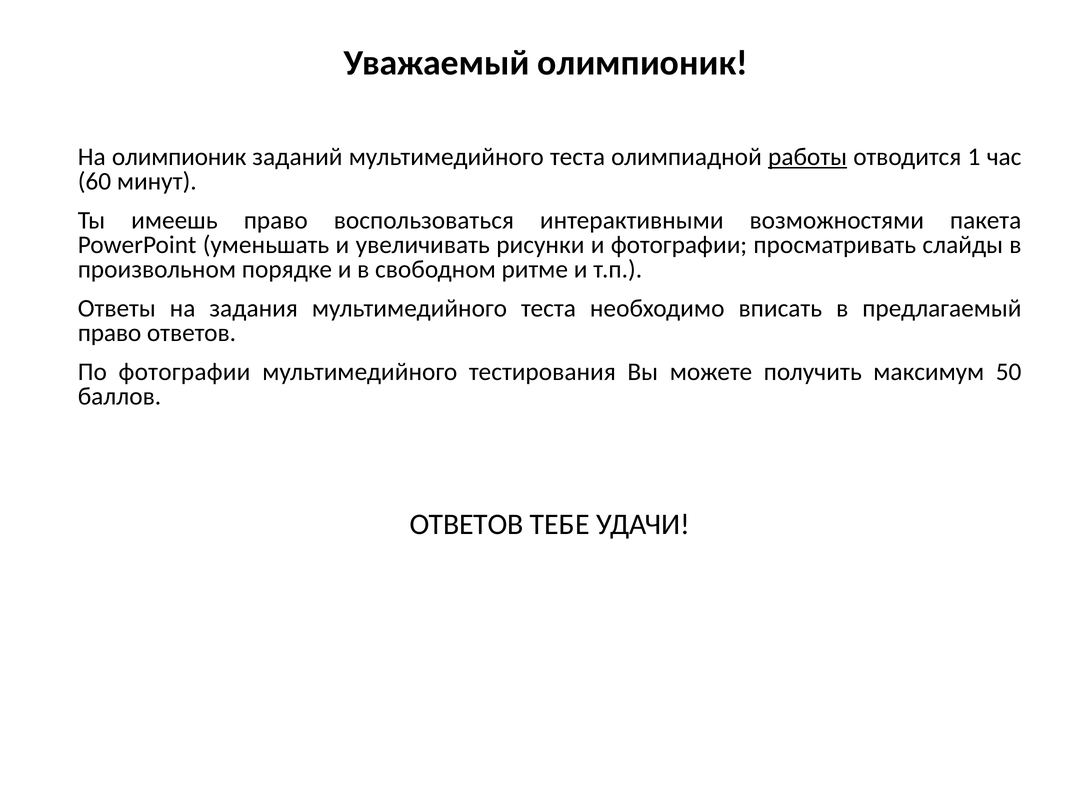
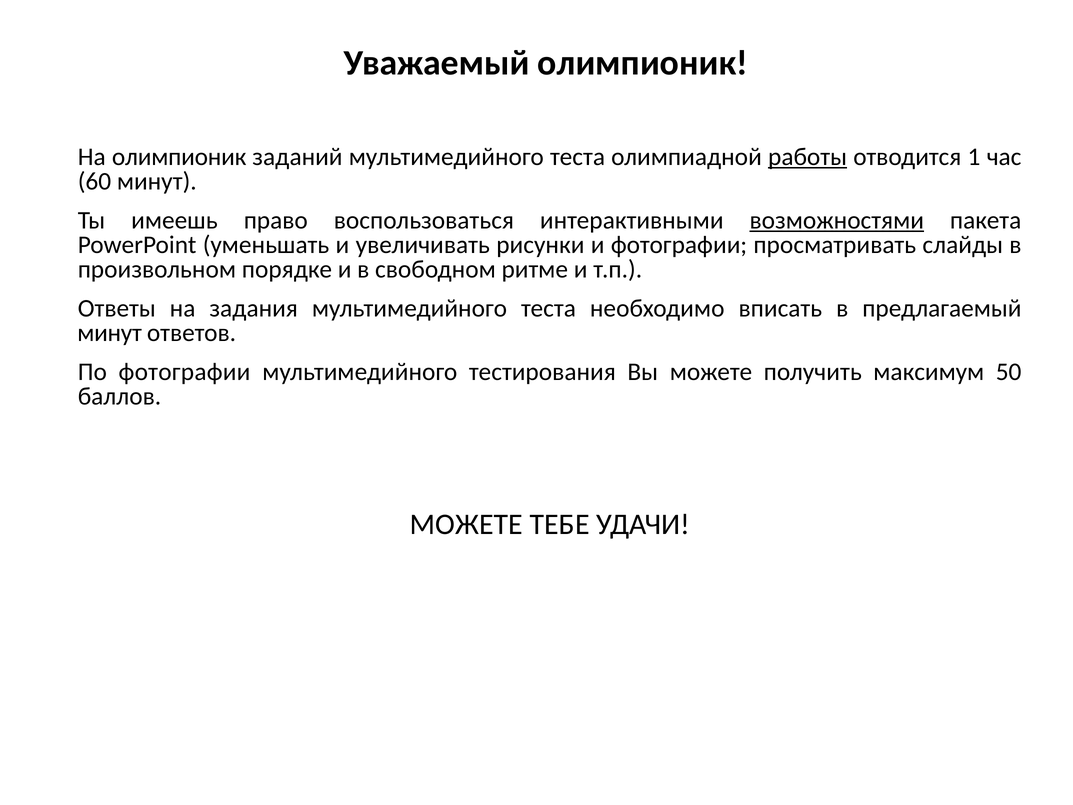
возможностями underline: none -> present
право at (110, 333): право -> минут
ОТВЕТОВ at (466, 524): ОТВЕТОВ -> МОЖЕТЕ
